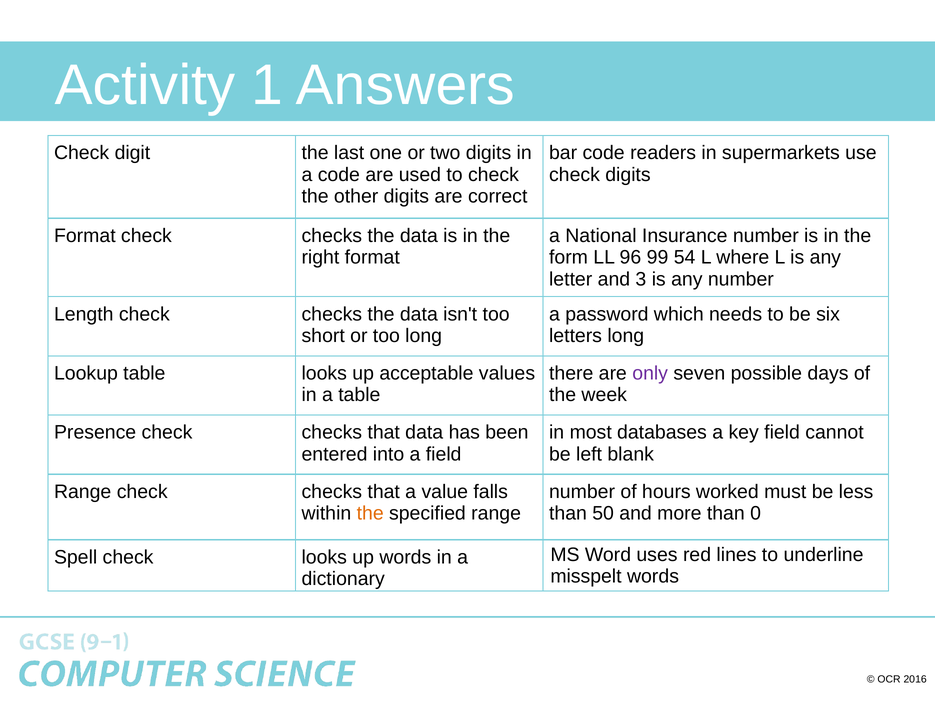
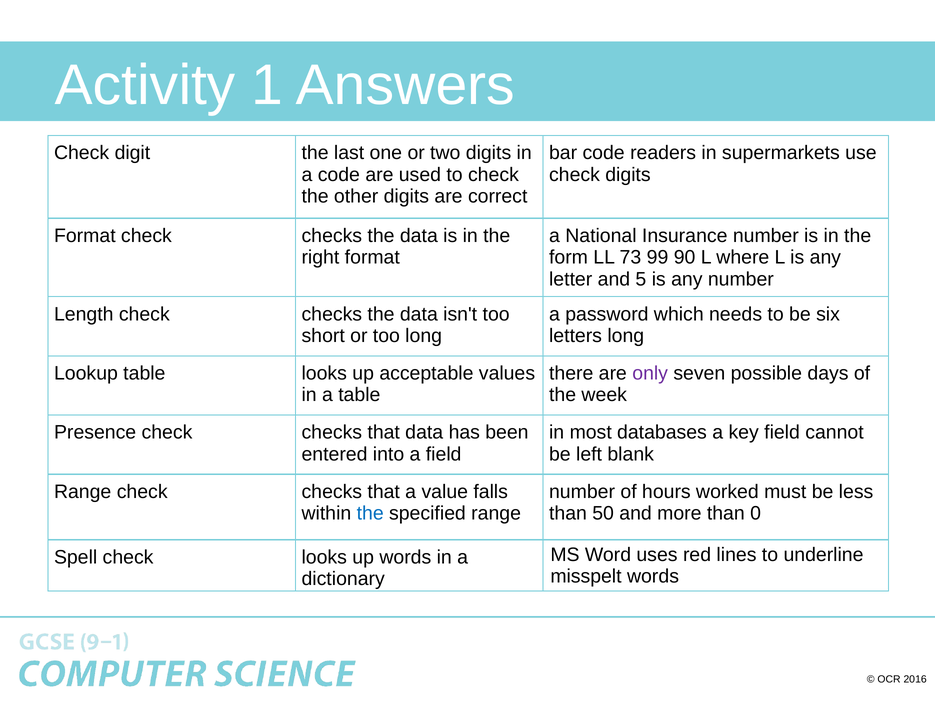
96: 96 -> 73
54: 54 -> 90
3: 3 -> 5
the at (370, 513) colour: orange -> blue
